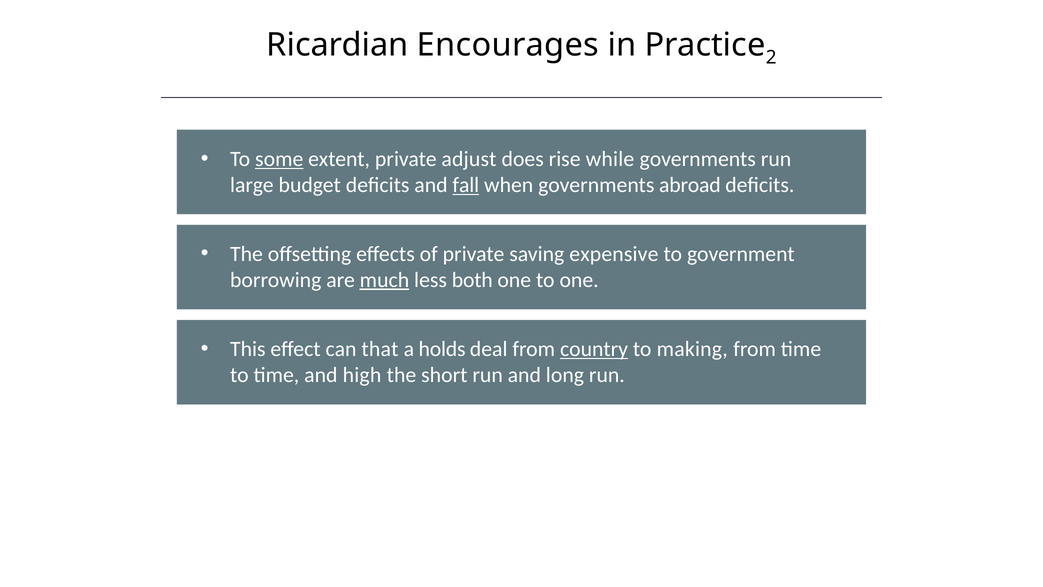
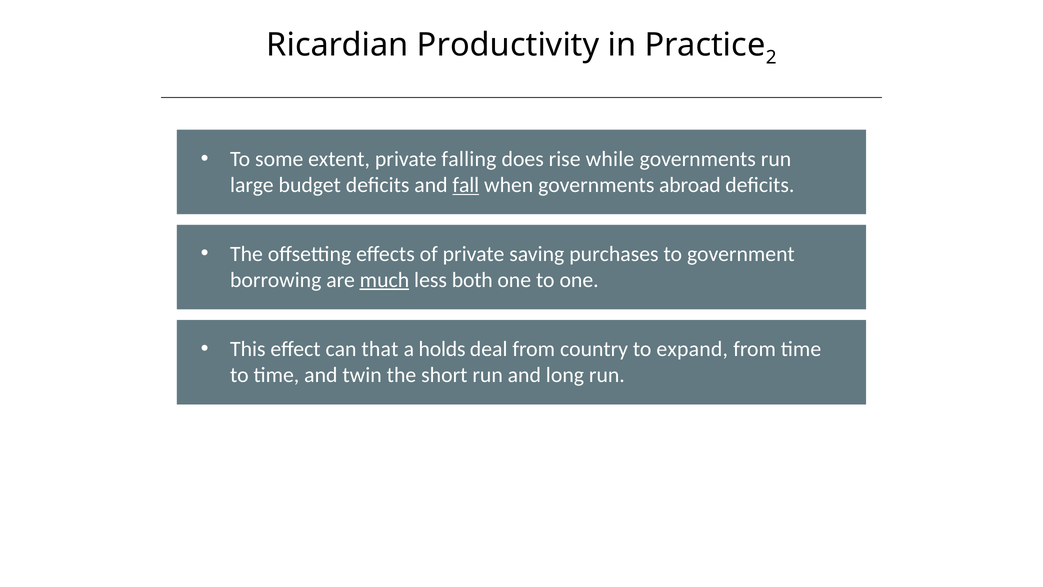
Encourages: Encourages -> Productivity
some underline: present -> none
adjust: adjust -> falling
expensive: expensive -> purchases
country underline: present -> none
making: making -> expand
high: high -> twin
